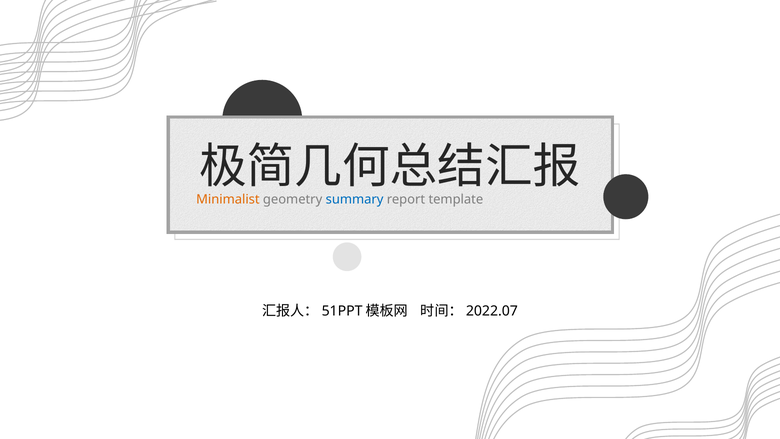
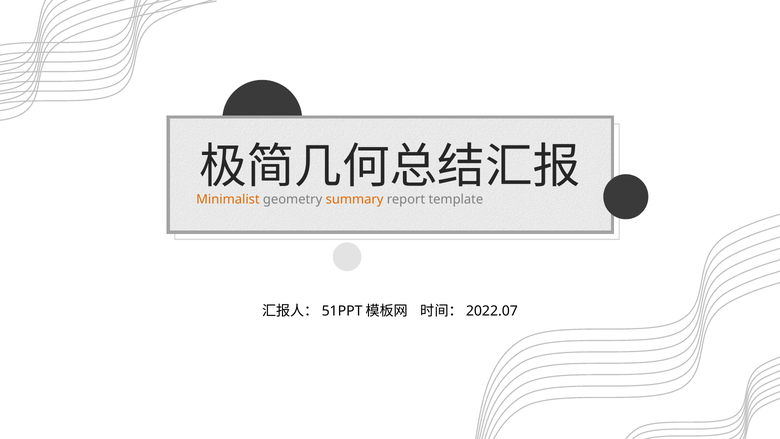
summary colour: blue -> orange
